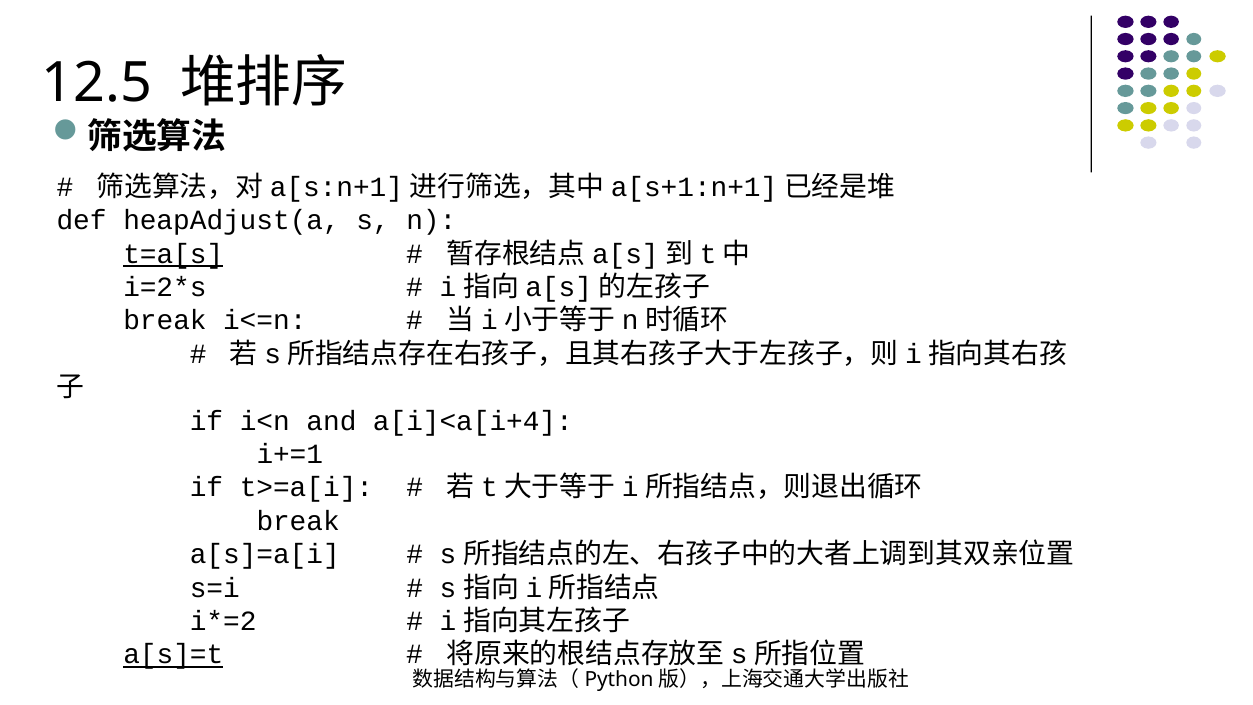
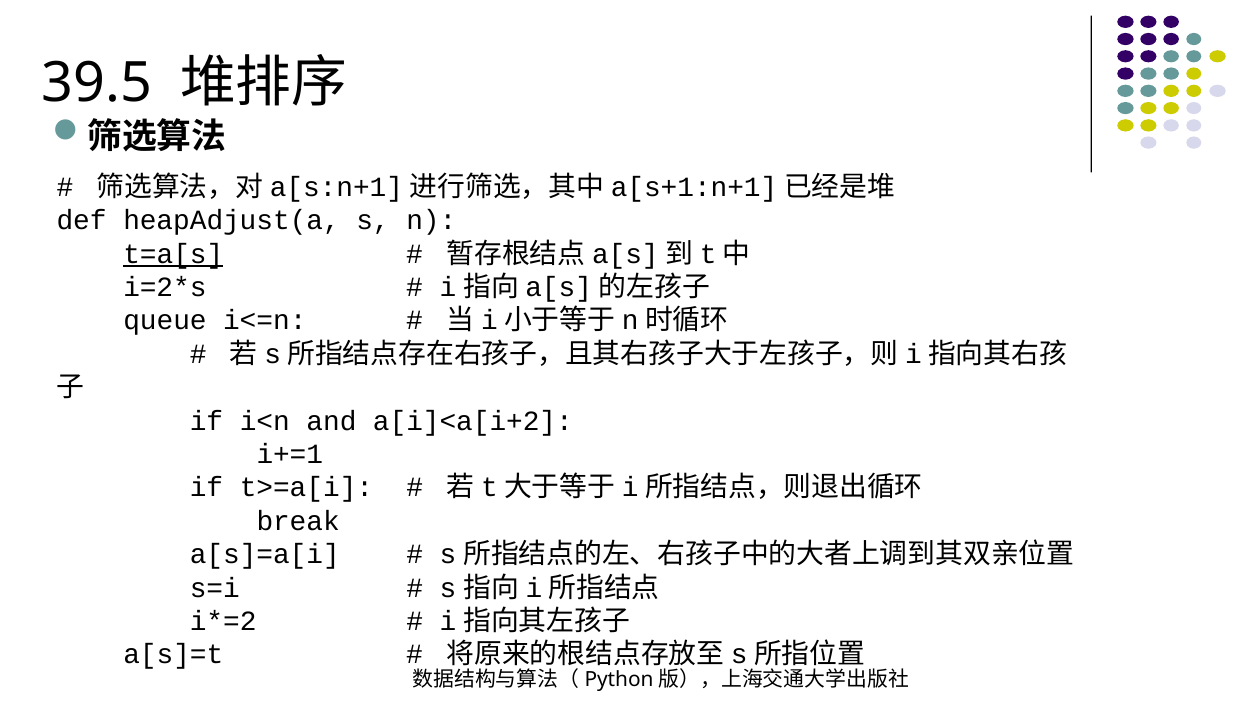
12.5: 12.5 -> 39.5
break at (165, 321): break -> queue
a[i]<a[i+4: a[i]<a[i+4 -> a[i]<a[i+2
a[s]=t underline: present -> none
